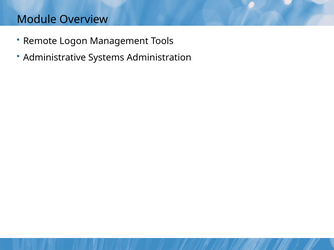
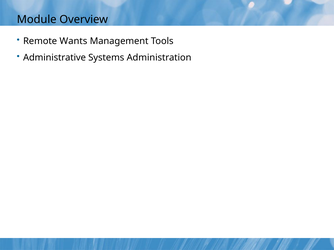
Logon: Logon -> Wants
